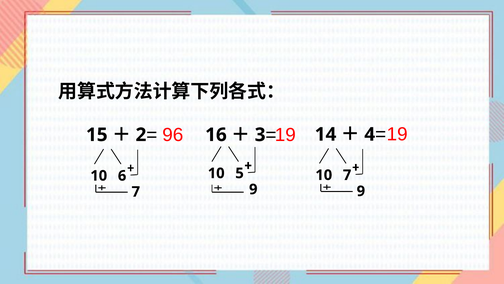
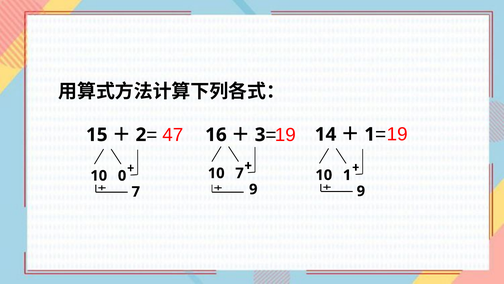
96: 96 -> 47
4 at (370, 134): 4 -> 1
10 5: 5 -> 7
10 7: 7 -> 1
6: 6 -> 0
